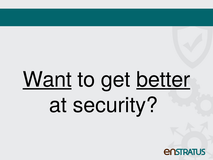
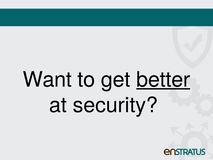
Want underline: present -> none
